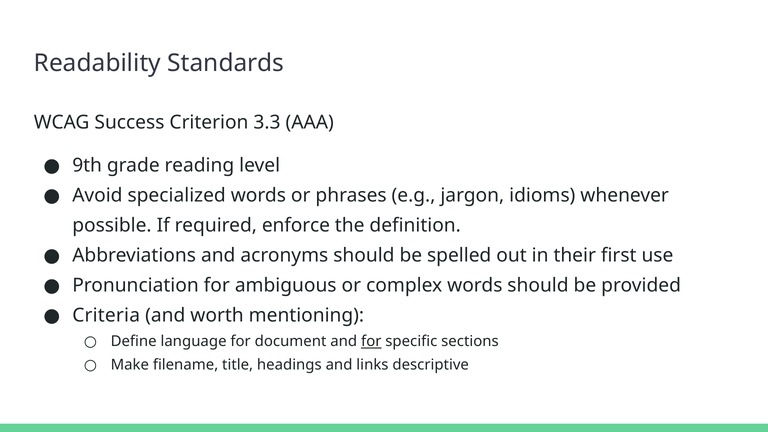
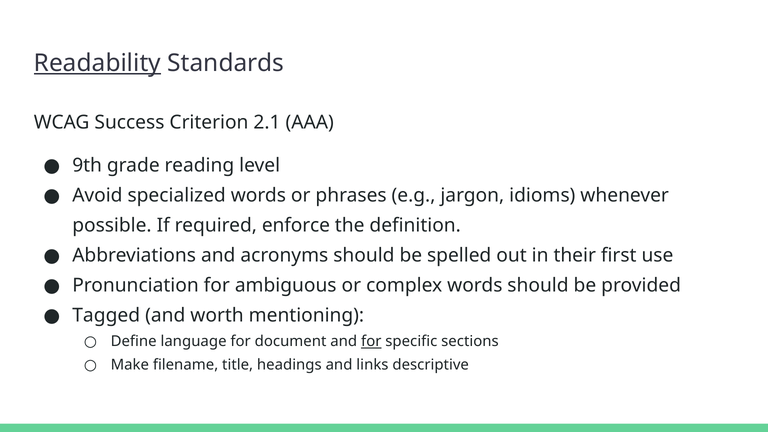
Readability underline: none -> present
3.3: 3.3 -> 2.1
Criteria: Criteria -> Tagged
